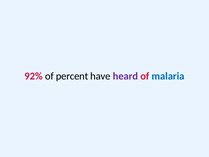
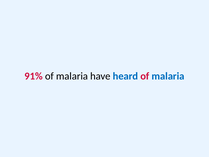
92%: 92% -> 91%
percent at (72, 76): percent -> malaria
heard colour: purple -> blue
